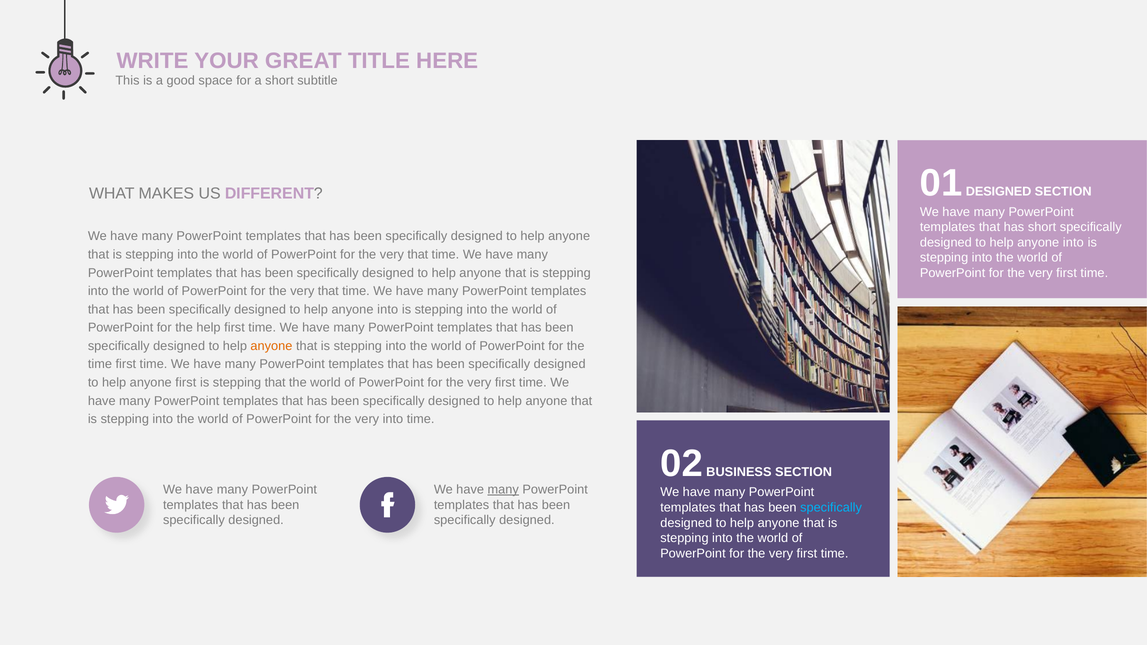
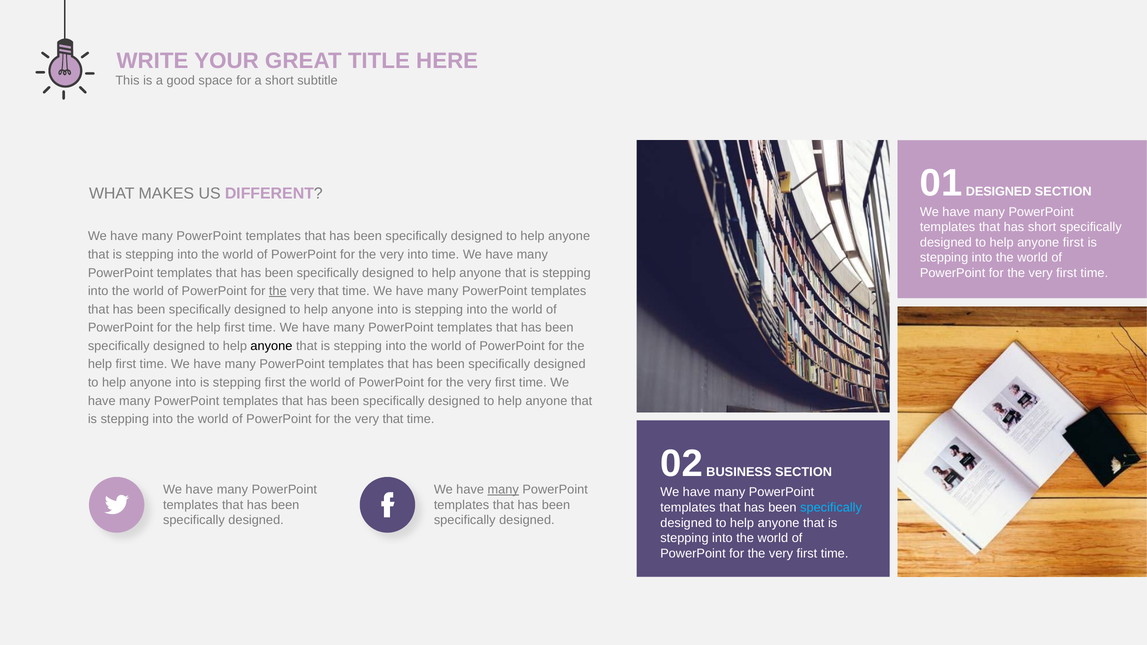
into at (1073, 242): into -> first
that at (418, 255): that -> into
the at (278, 291) underline: none -> present
anyone at (271, 346) colour: orange -> black
time at (100, 364): time -> help
first at (186, 383): first -> into
stepping that: that -> first
into at (393, 419): into -> that
